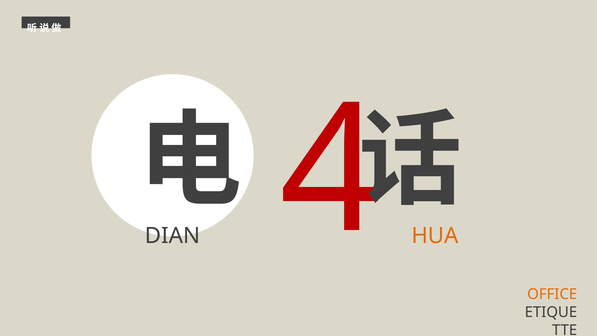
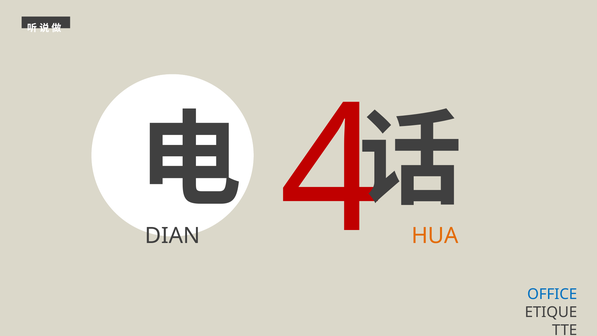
OFFICE colour: orange -> blue
